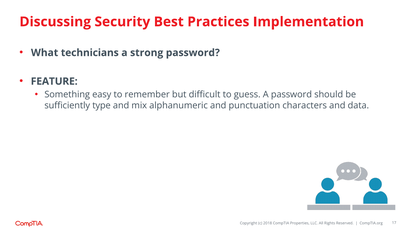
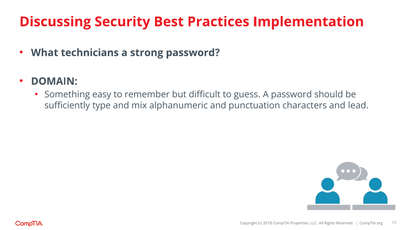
FEATURE: FEATURE -> DOMAIN
data: data -> lead
